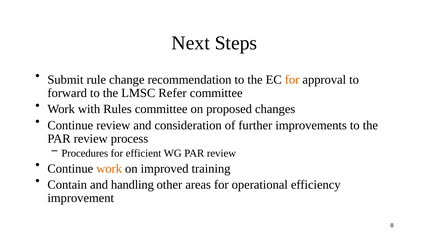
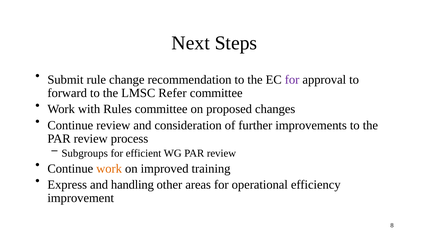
for at (292, 80) colour: orange -> purple
Procedures: Procedures -> Subgroups
Contain: Contain -> Express
